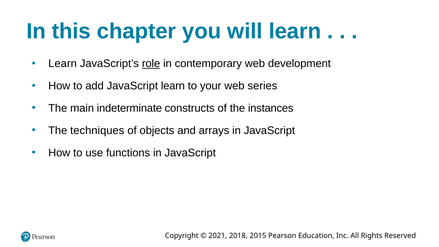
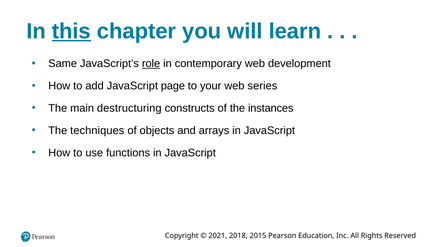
this underline: none -> present
Learn at (63, 64): Learn -> Same
JavaScript learn: learn -> page
indeterminate: indeterminate -> destructuring
